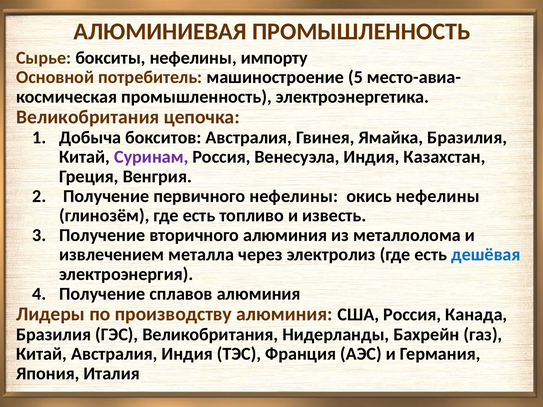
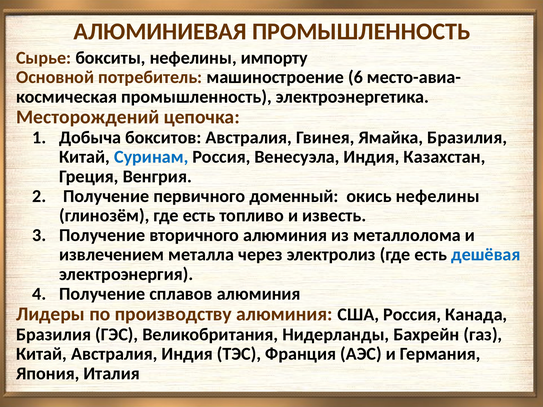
5: 5 -> 6
Великобритания at (88, 117): Великобритания -> Месторождений
Суринам colour: purple -> blue
первичного нефелины: нефелины -> доменный
